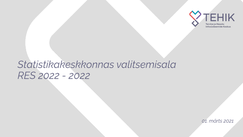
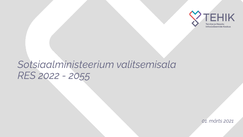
Statistikakeskkonnas: Statistikakeskkonnas -> Sotsiaalministeerium
2022 at (79, 75): 2022 -> 2055
